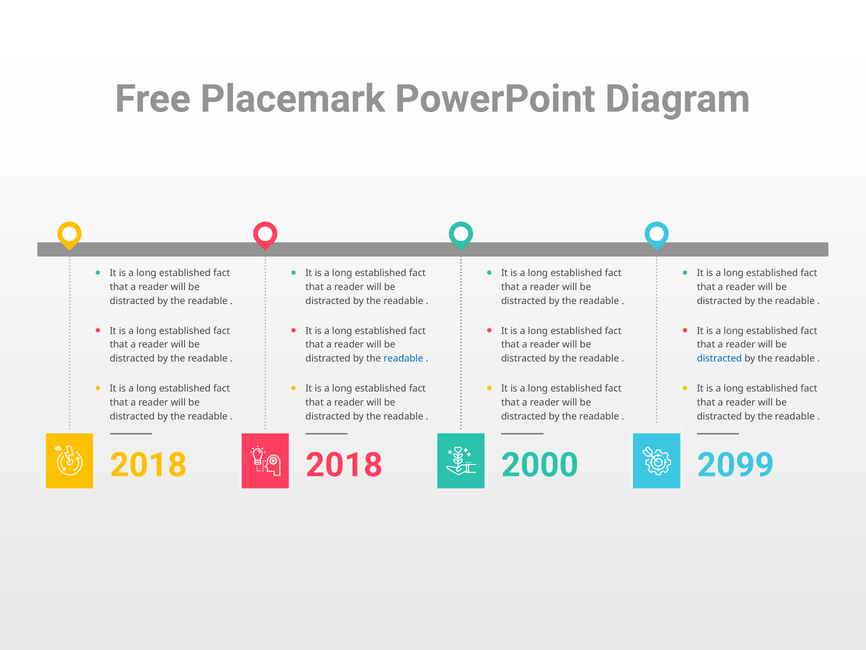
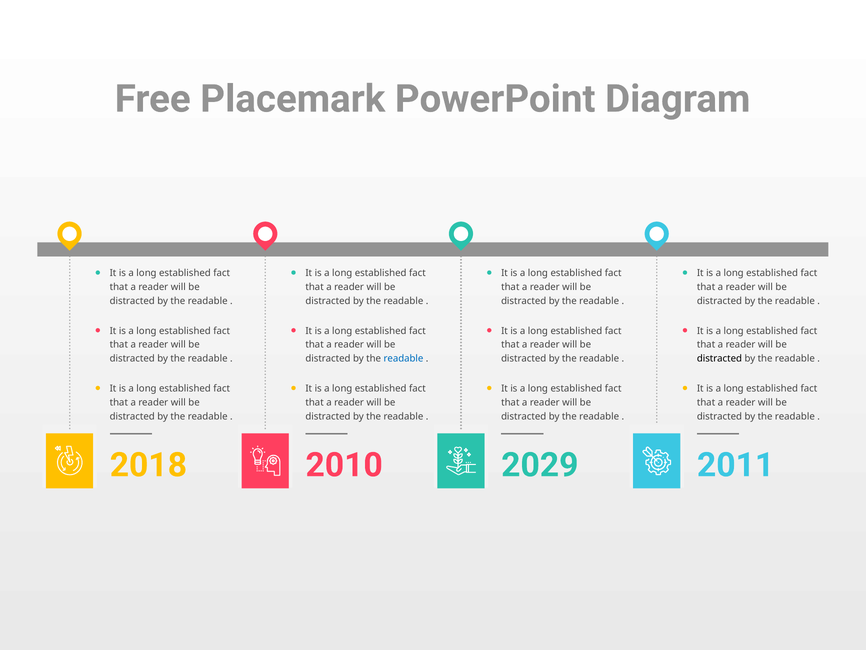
distracted at (719, 358) colour: blue -> black
2018 at (344, 465): 2018 -> 2010
2000: 2000 -> 2029
2099: 2099 -> 2011
